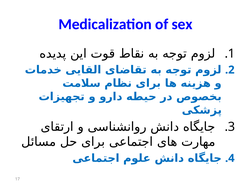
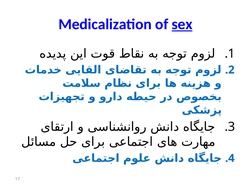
sex underline: none -> present
